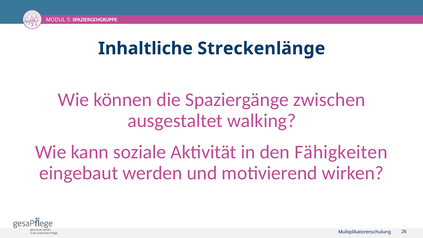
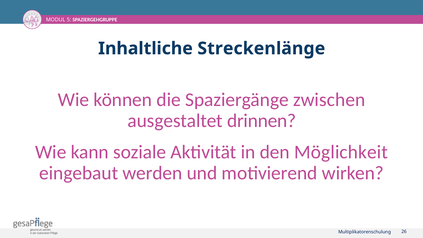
walking: walking -> drinnen
Fähigkeiten: Fähigkeiten -> Möglichkeit
